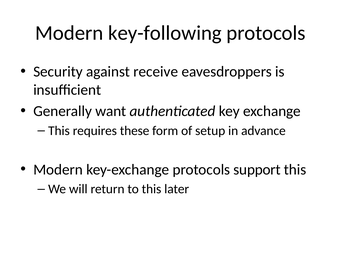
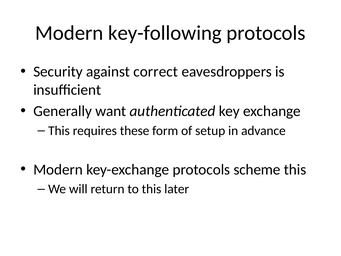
receive: receive -> correct
support: support -> scheme
